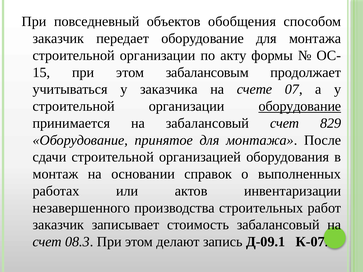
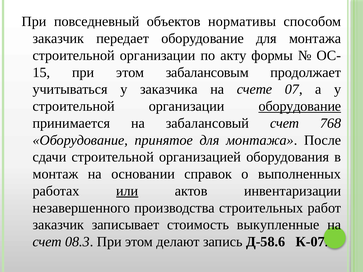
обобщения: обобщения -> нормативы
829: 829 -> 768
или underline: none -> present
стоимость забалансовый: забалансовый -> выкупленные
Д-09.1: Д-09.1 -> Д-58.6
